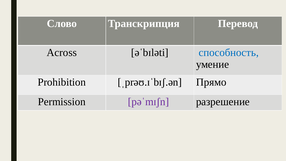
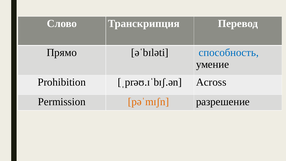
Across: Across -> Прямо
Прямо: Прямо -> Across
pəˈmɪʃn colour: purple -> orange
